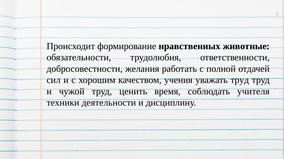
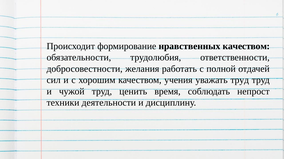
нравственных животные: животные -> качеством
учителя: учителя -> непрост
